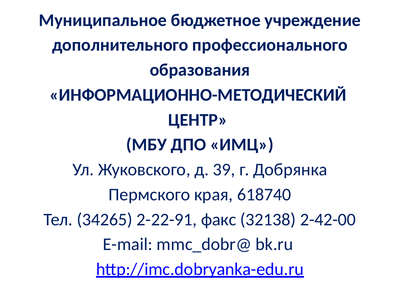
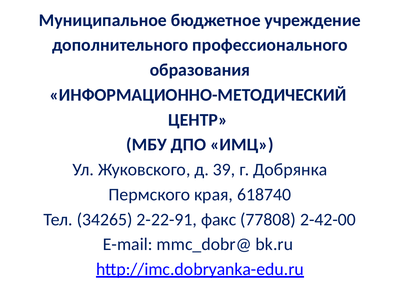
32138: 32138 -> 77808
